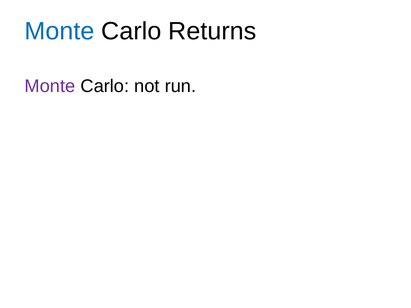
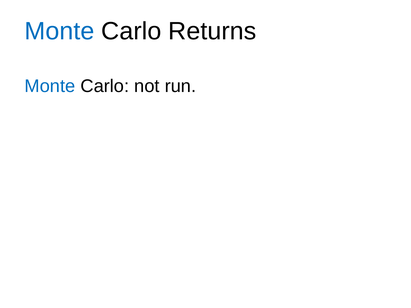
Monte at (50, 86) colour: purple -> blue
